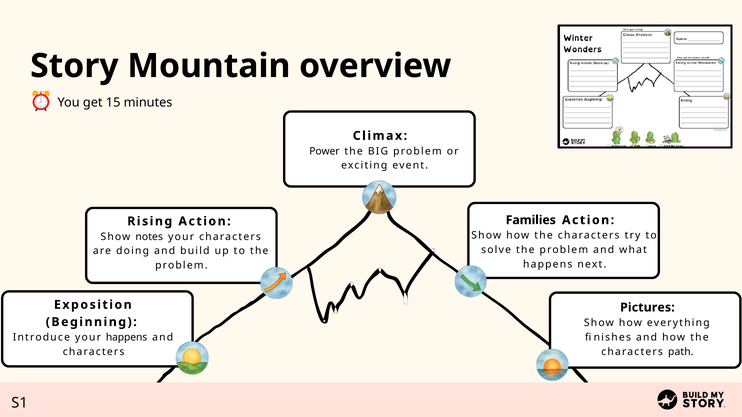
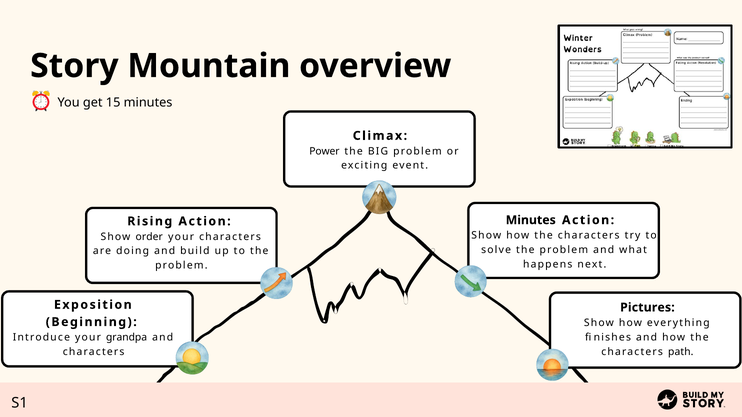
Families at (531, 220): Families -> Minutes
notes: notes -> order
your happens: happens -> grandpa
